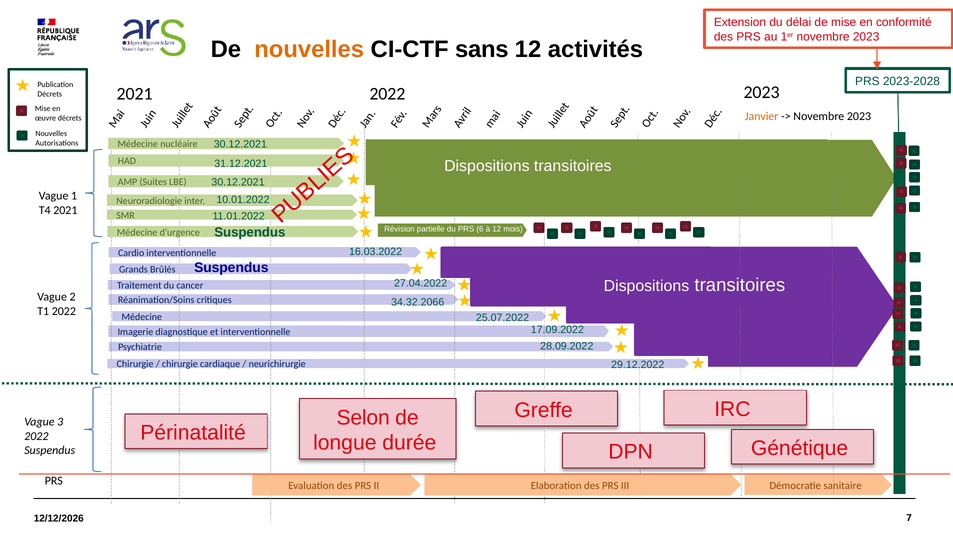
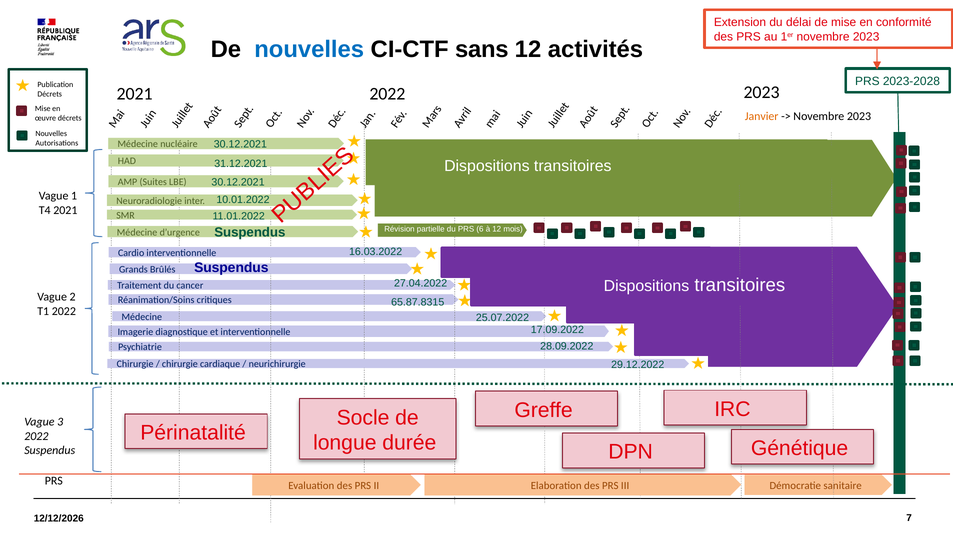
nouvelles at (309, 50) colour: orange -> blue
34.32.2066: 34.32.2066 -> 65.87.8315
Selon: Selon -> Socle
